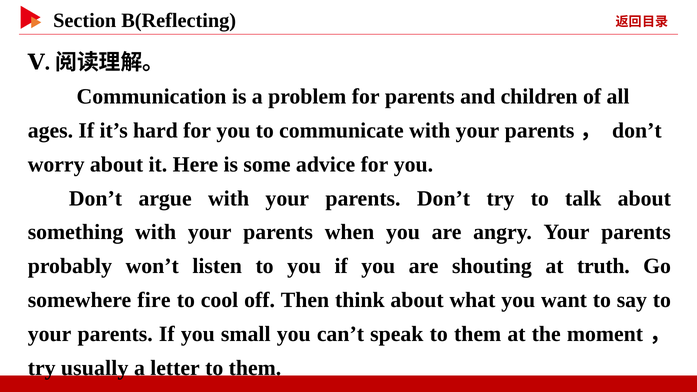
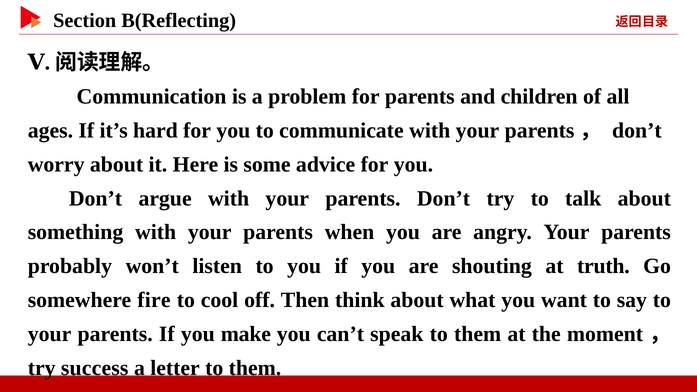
small: small -> make
usually: usually -> success
